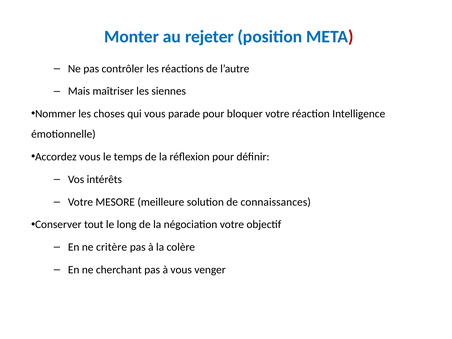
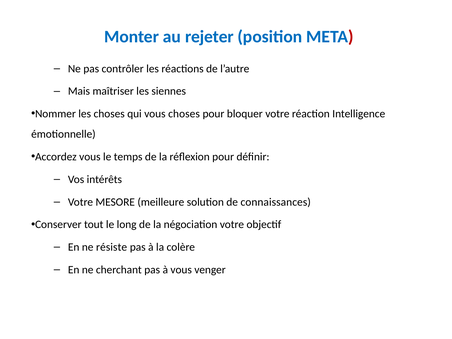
vous parade: parade -> choses
critère: critère -> résiste
